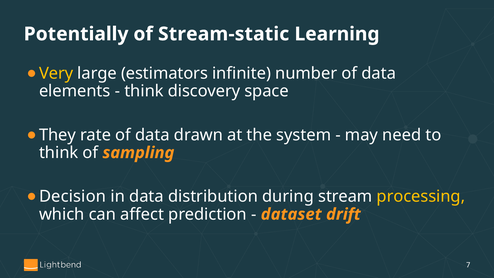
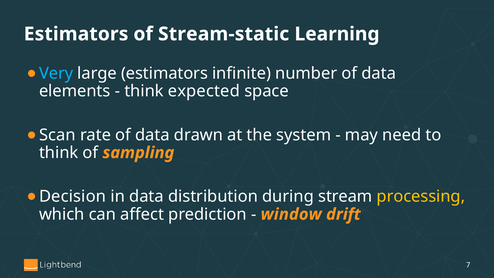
Potentially at (76, 34): Potentially -> Estimators
Very colour: yellow -> light blue
discovery: discovery -> expected
They: They -> Scan
dataset: dataset -> window
